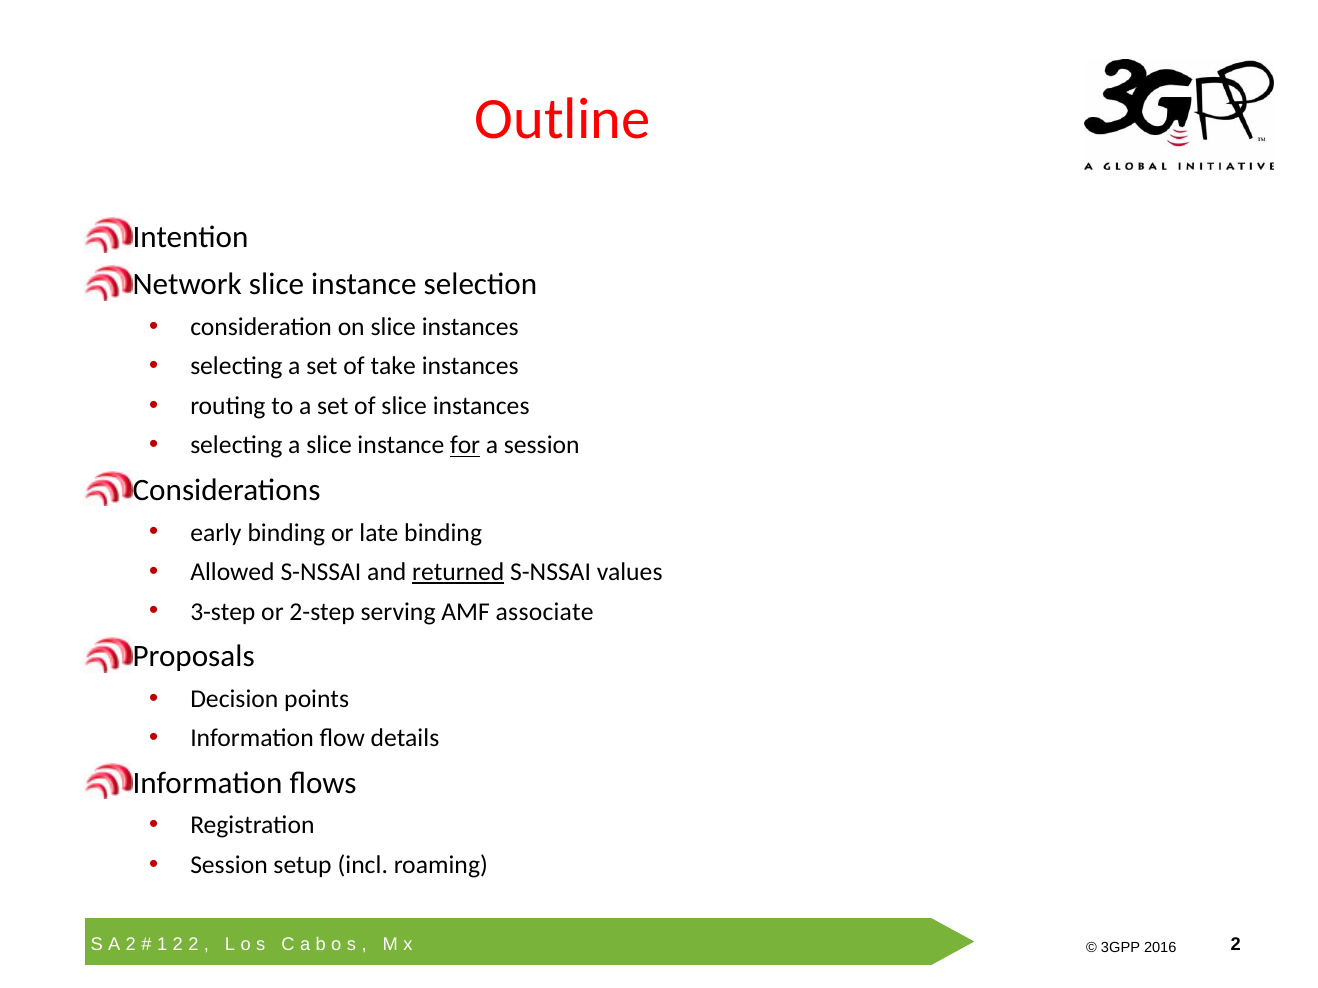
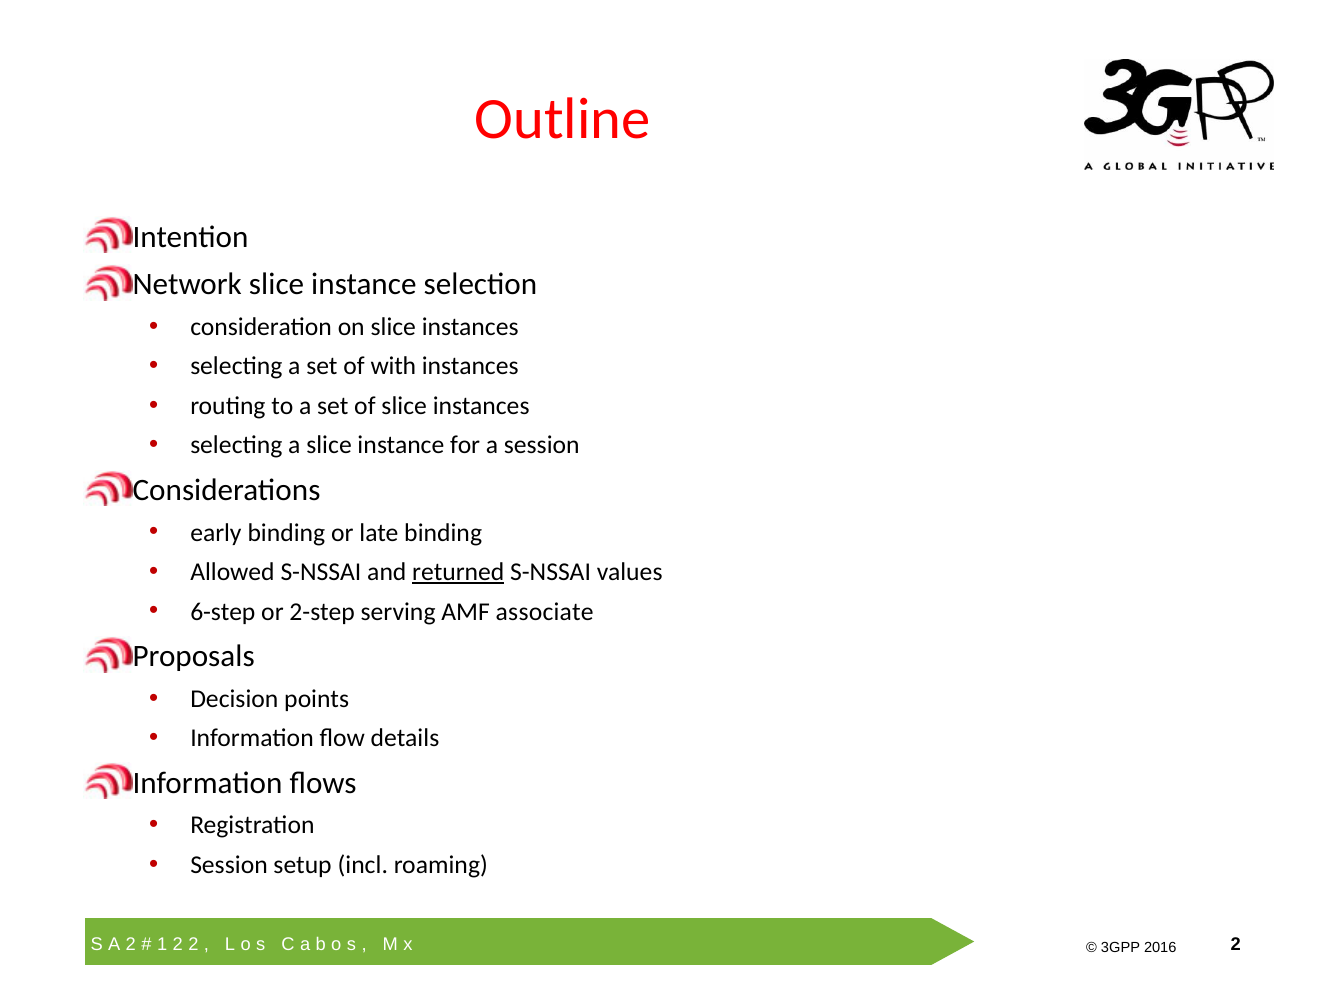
take: take -> with
for underline: present -> none
3-step: 3-step -> 6-step
